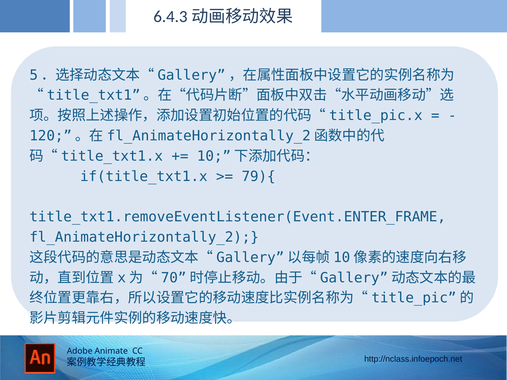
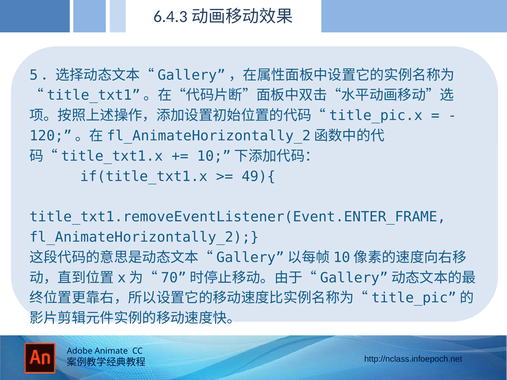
79){: 79){ -> 49){
